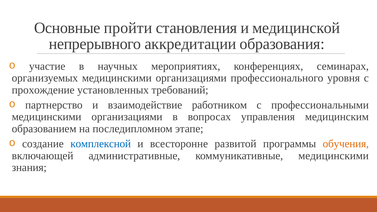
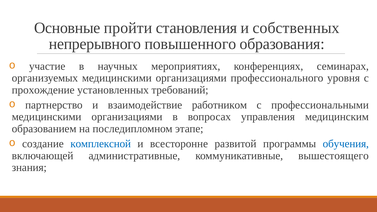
медицинской: медицинской -> собственных
аккредитации: аккредитации -> повышенного
обучения colour: orange -> blue
коммуникативные медицинскими: медицинскими -> вышестоящего
